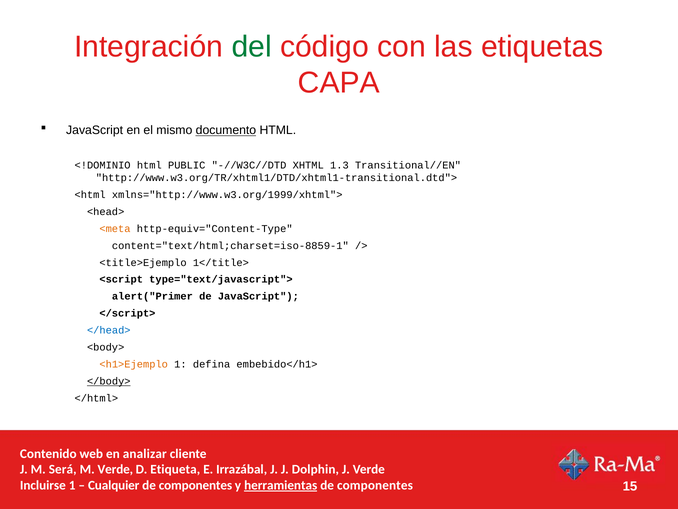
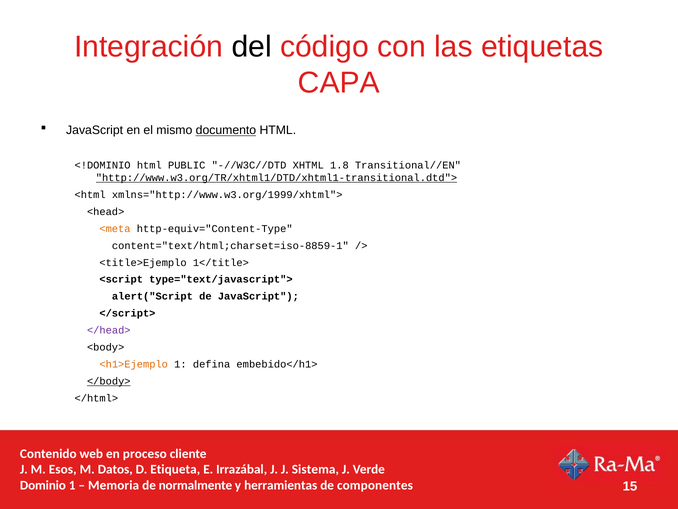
del colour: green -> black
1.3: 1.3 -> 1.8
http://www.w3.org/TR/xhtml1/DTD/xhtml1-transitional.dtd"> underline: none -> present
alert("Primer: alert("Primer -> alert("Script
</head> colour: blue -> purple
analizar: analizar -> proceso
Será: Será -> Esos
M Verde: Verde -> Datos
Dolphin: Dolphin -> Sistema
Incluirse: Incluirse -> Dominio
Cualquier: Cualquier -> Memoria
componentes at (195, 485): componentes -> normalmente
herramientas underline: present -> none
